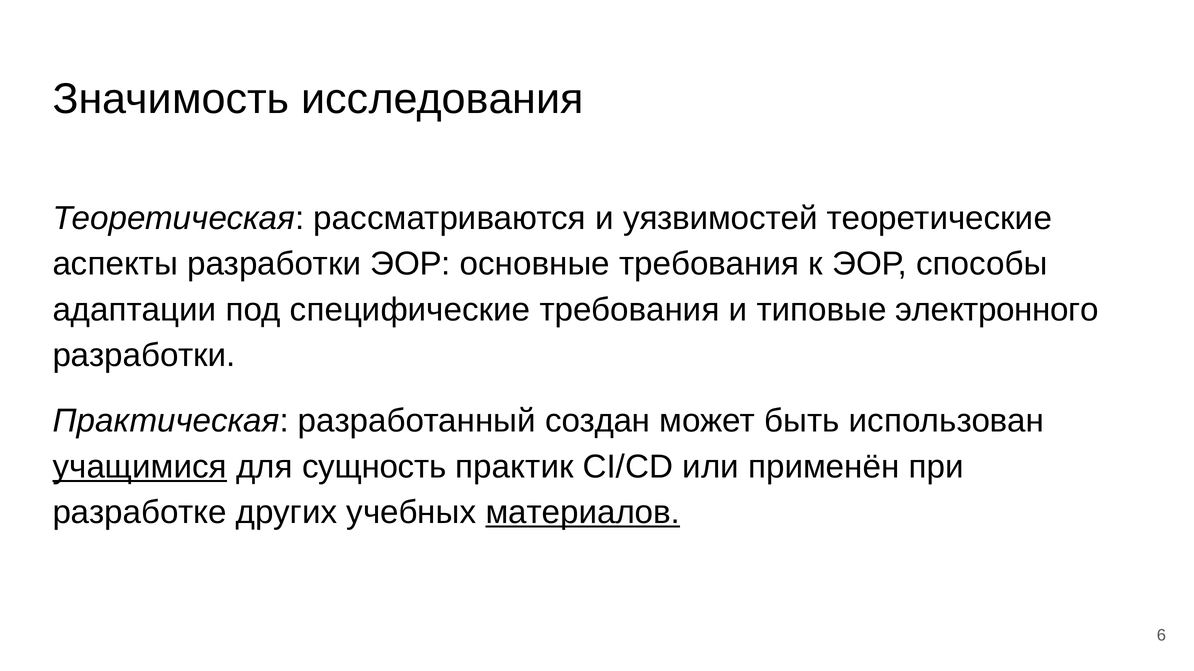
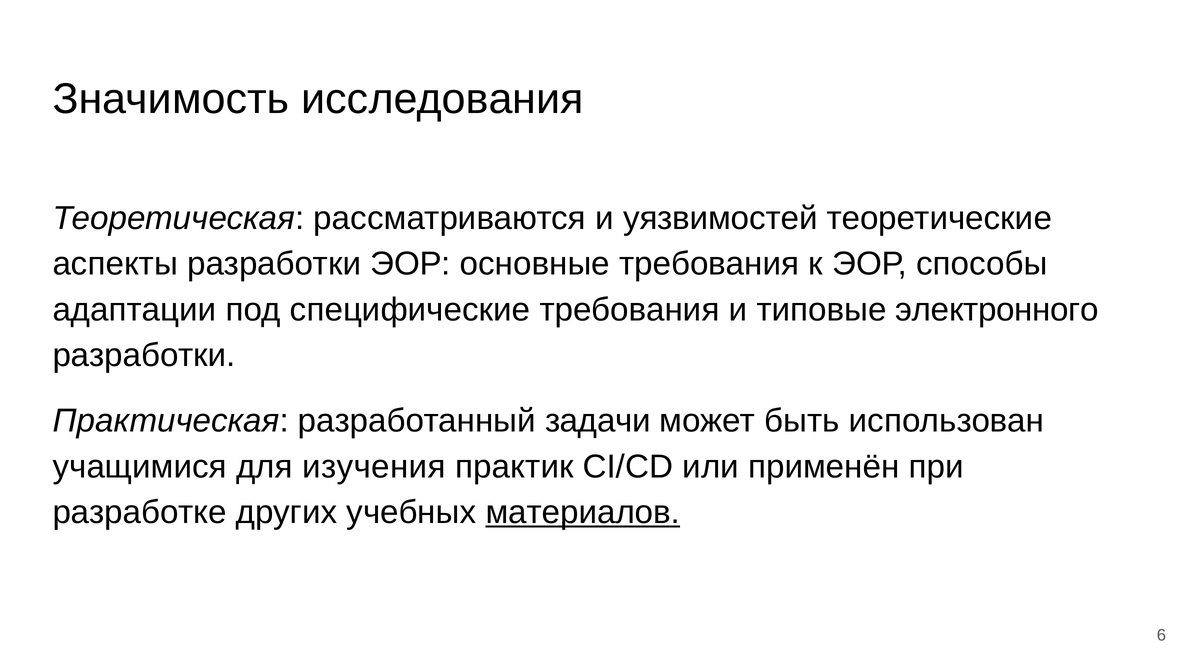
создан: создан -> задачи
учащимися underline: present -> none
сущность: сущность -> изучения
